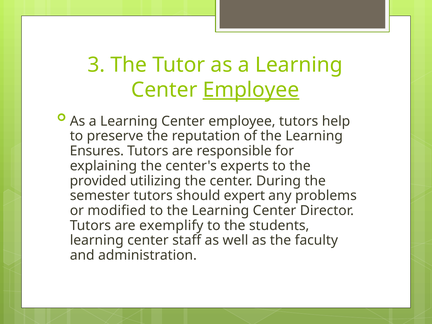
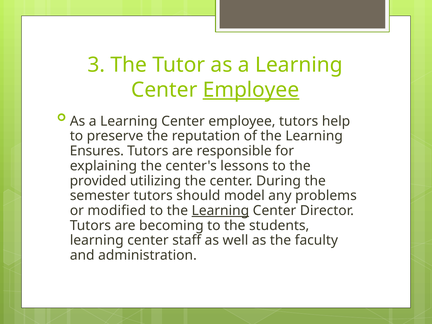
experts: experts -> lessons
expert: expert -> model
Learning at (220, 211) underline: none -> present
exemplify: exemplify -> becoming
